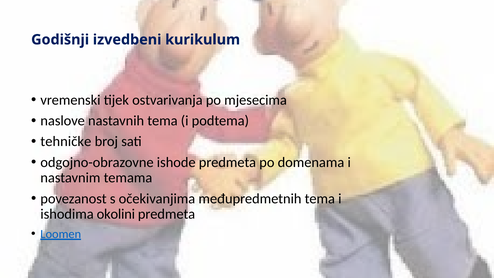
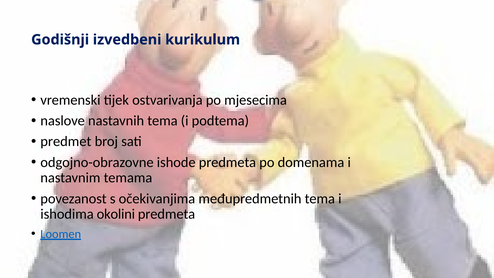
tehničke: tehničke -> predmet
